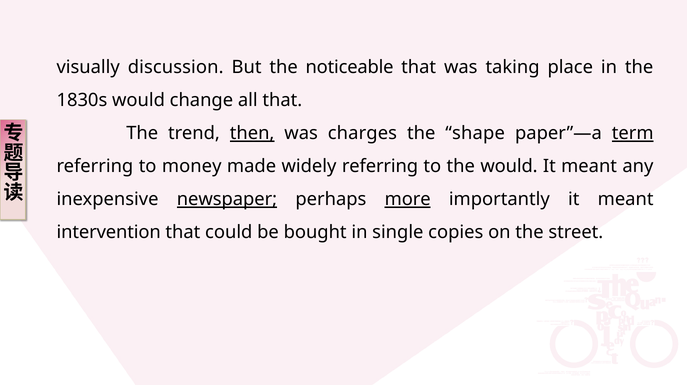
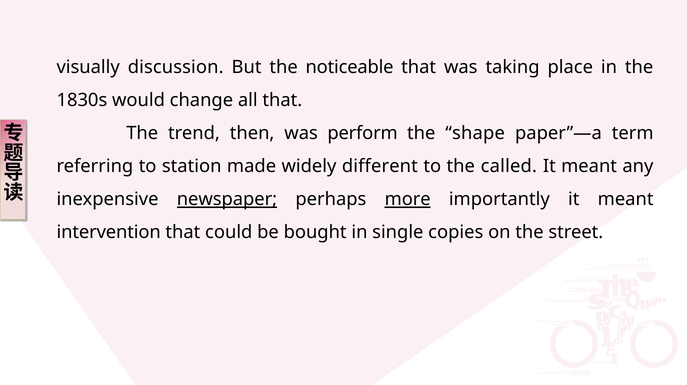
then underline: present -> none
charges: charges -> perform
term underline: present -> none
money: money -> station
widely referring: referring -> different
the would: would -> called
